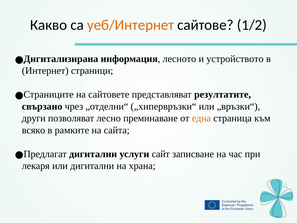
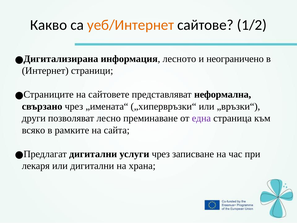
устройството: устройството -> неограничено
резултатите: резултатите -> неформална
„отделни“: „отделни“ -> „имената“
една colour: orange -> purple
услуги сайт: сайт -> чрез
